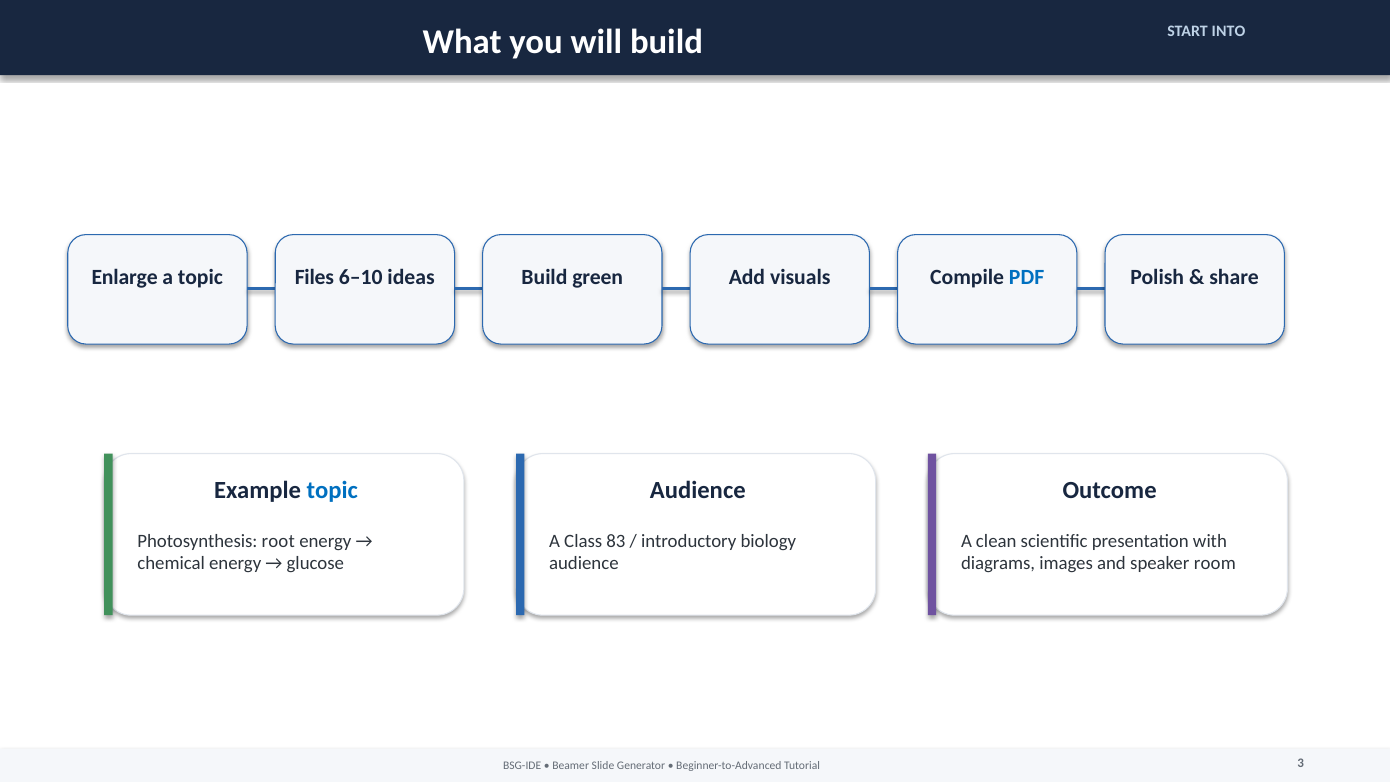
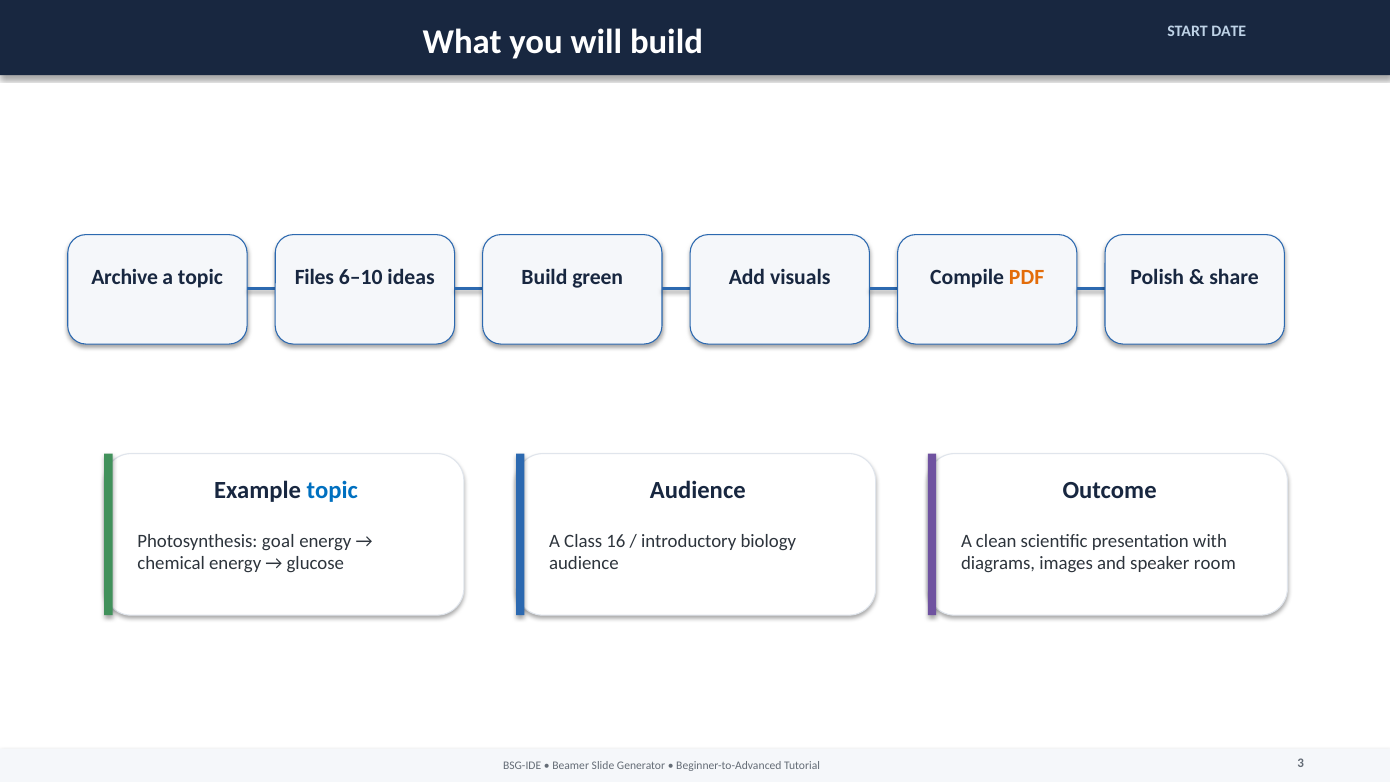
INTO: INTO -> DATE
Enlarge: Enlarge -> Archive
PDF colour: blue -> orange
root: root -> goal
83: 83 -> 16
